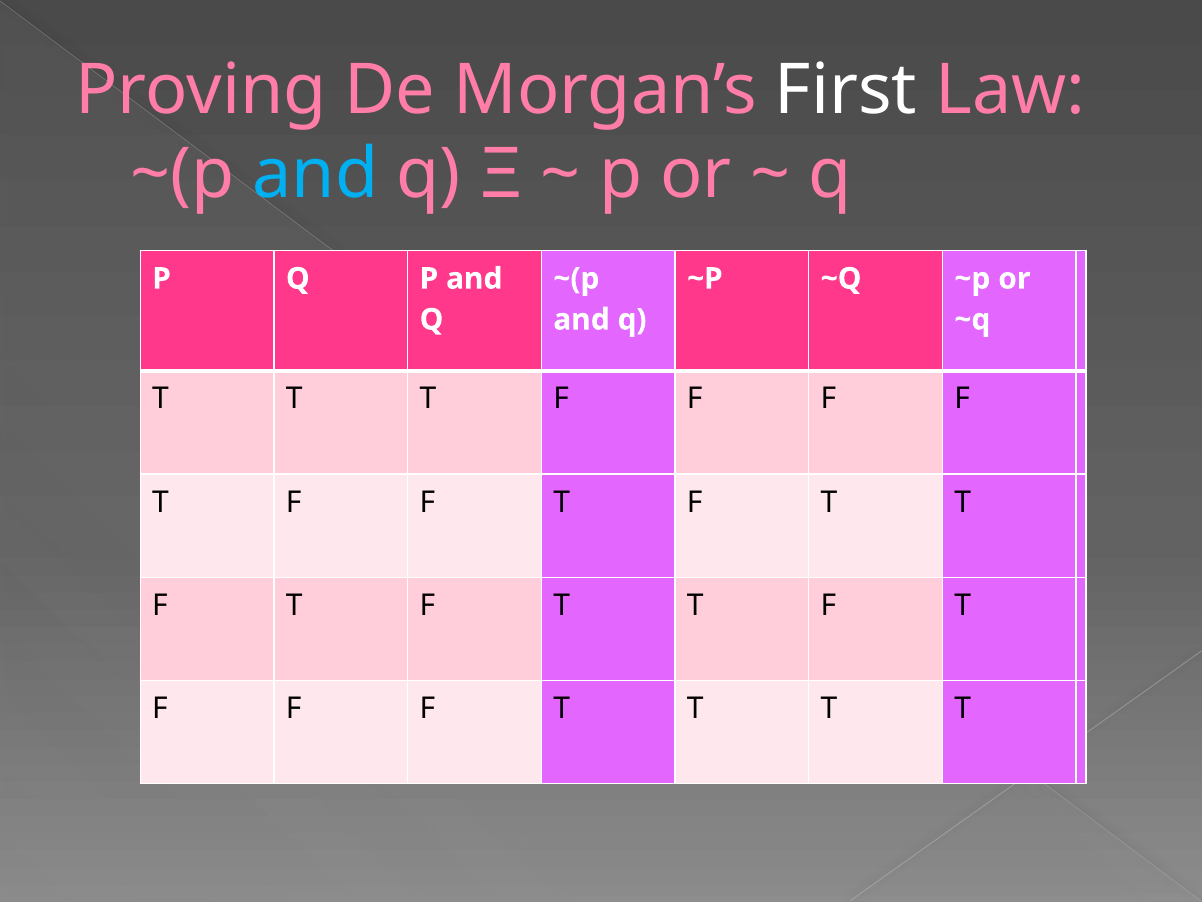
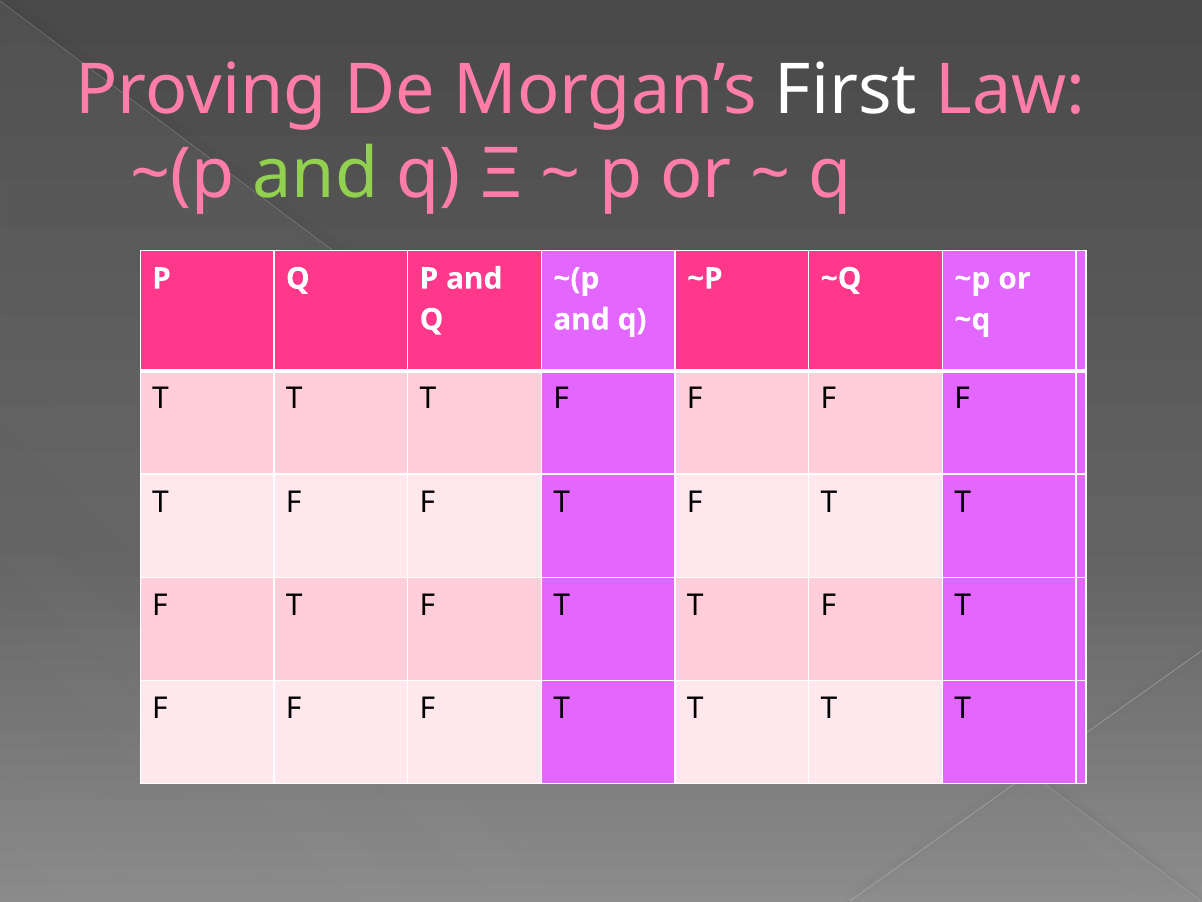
and at (316, 174) colour: light blue -> light green
